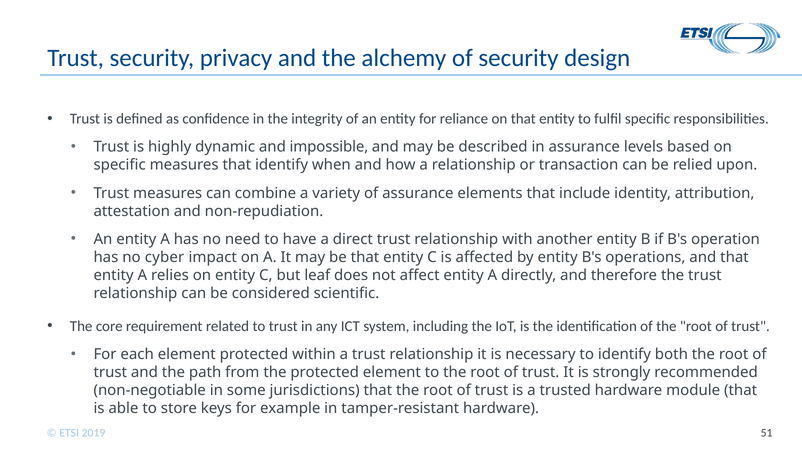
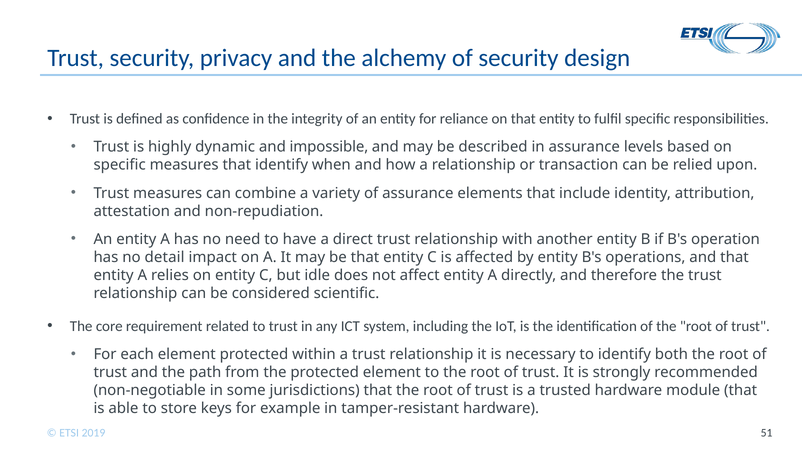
cyber: cyber -> detail
leaf: leaf -> idle
